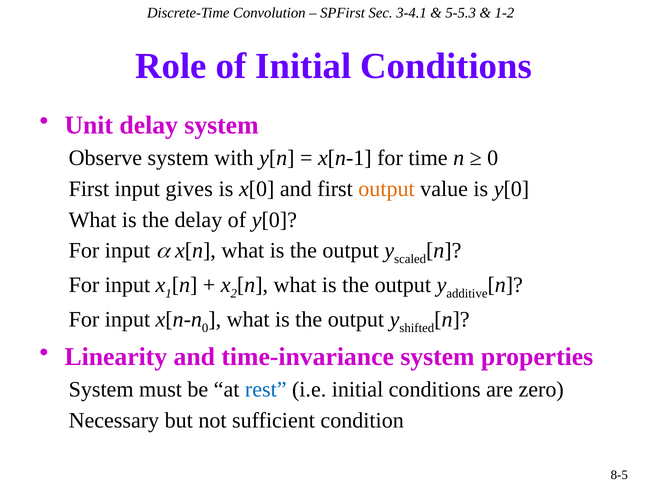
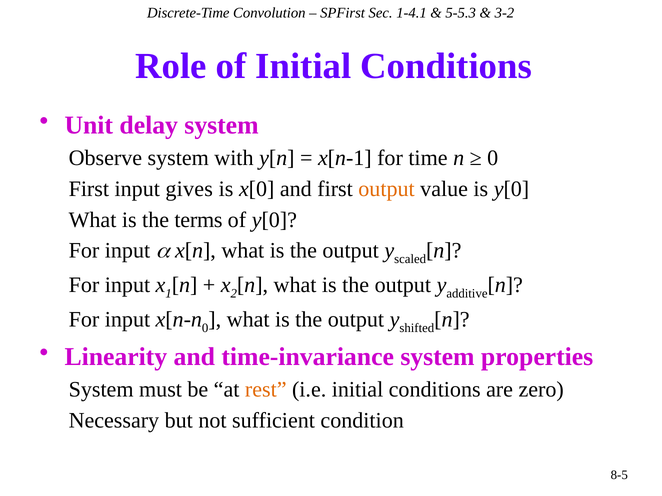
3-4.1: 3-4.1 -> 1-4.1
1-2: 1-2 -> 3-2
the delay: delay -> terms
rest colour: blue -> orange
